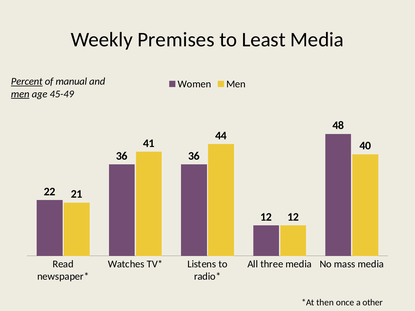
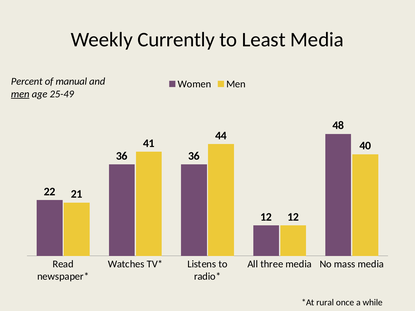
Premises: Premises -> Currently
Percent underline: present -> none
45-49: 45-49 -> 25-49
then: then -> rural
other: other -> while
